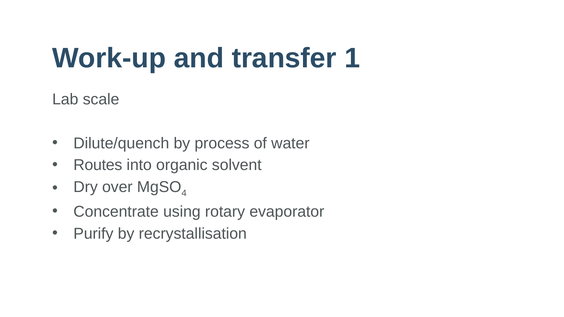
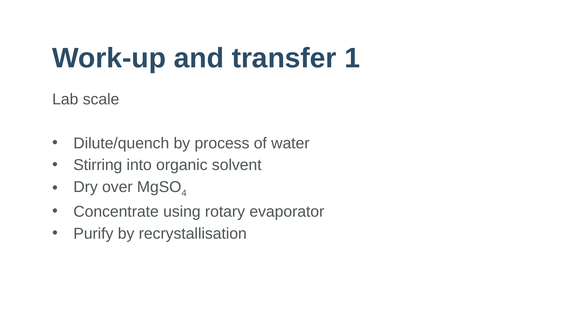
Routes: Routes -> Stirring
